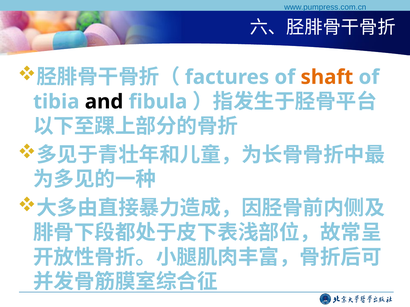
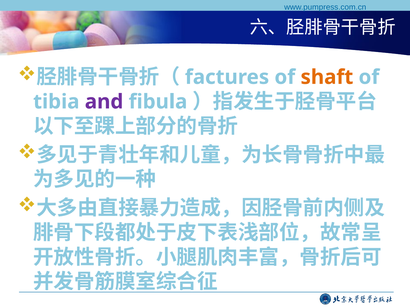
and colour: black -> purple
